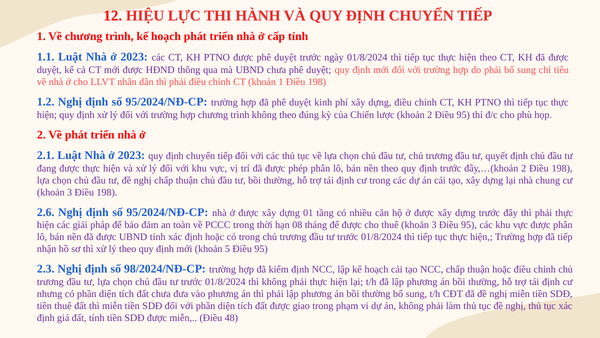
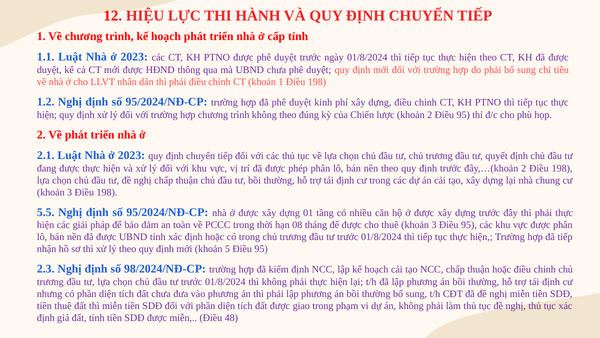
2.6: 2.6 -> 5.5
